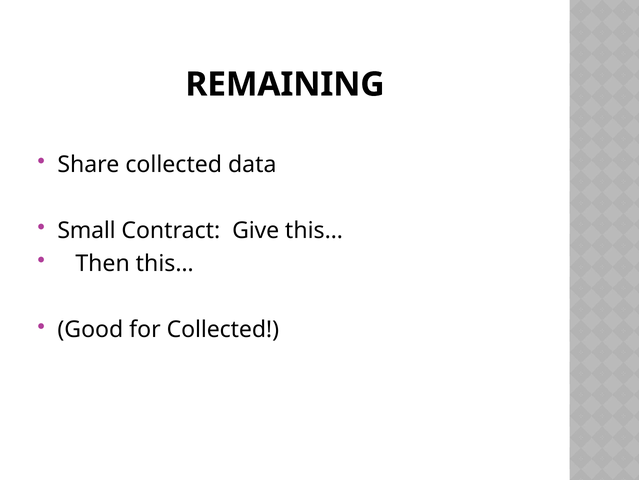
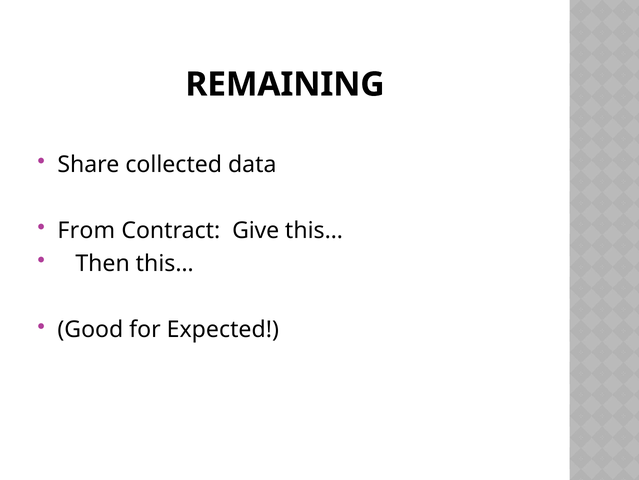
Small: Small -> From
for Collected: Collected -> Expected
